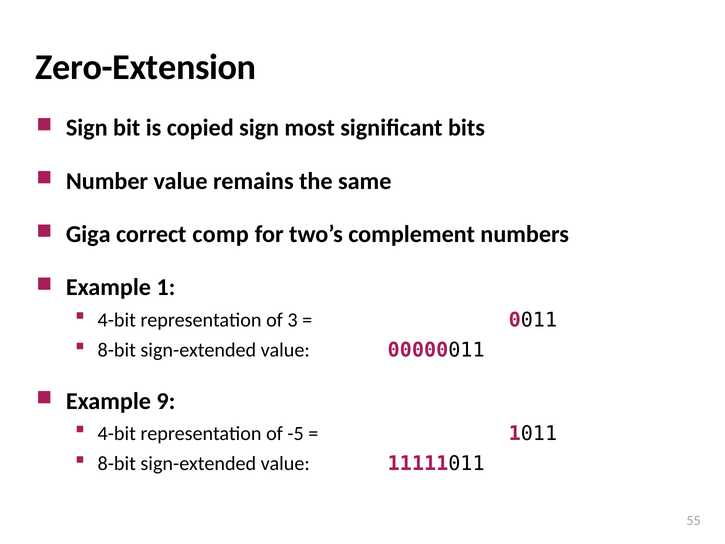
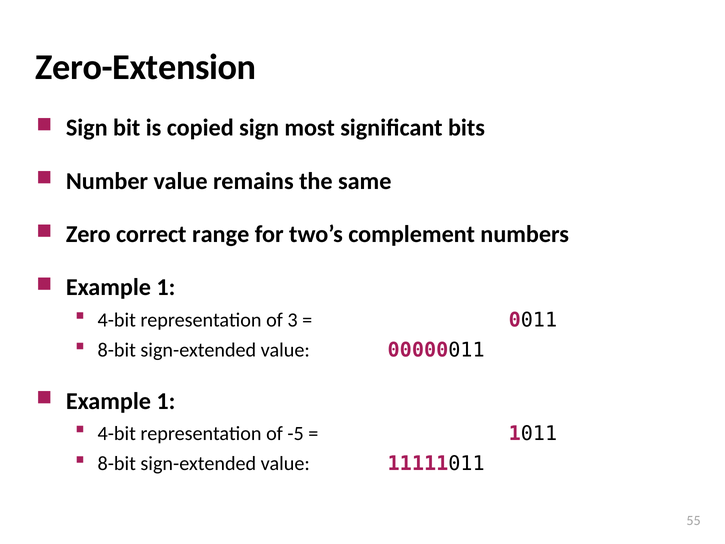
Giga: Giga -> Zero
comp: comp -> range
9 at (166, 401): 9 -> 1
